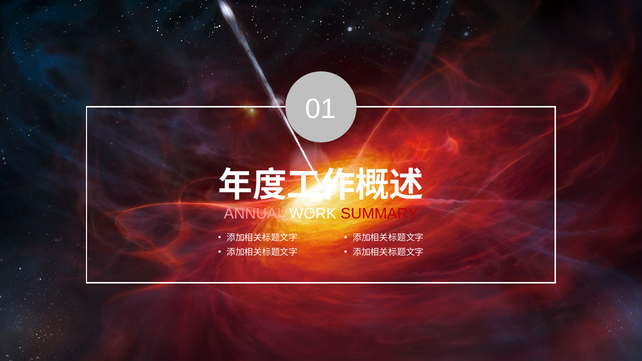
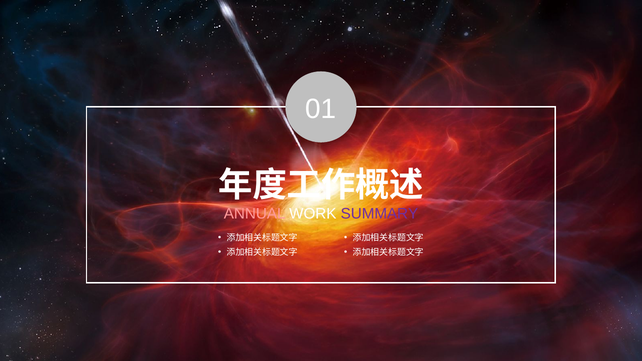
SUMMARY colour: red -> purple
